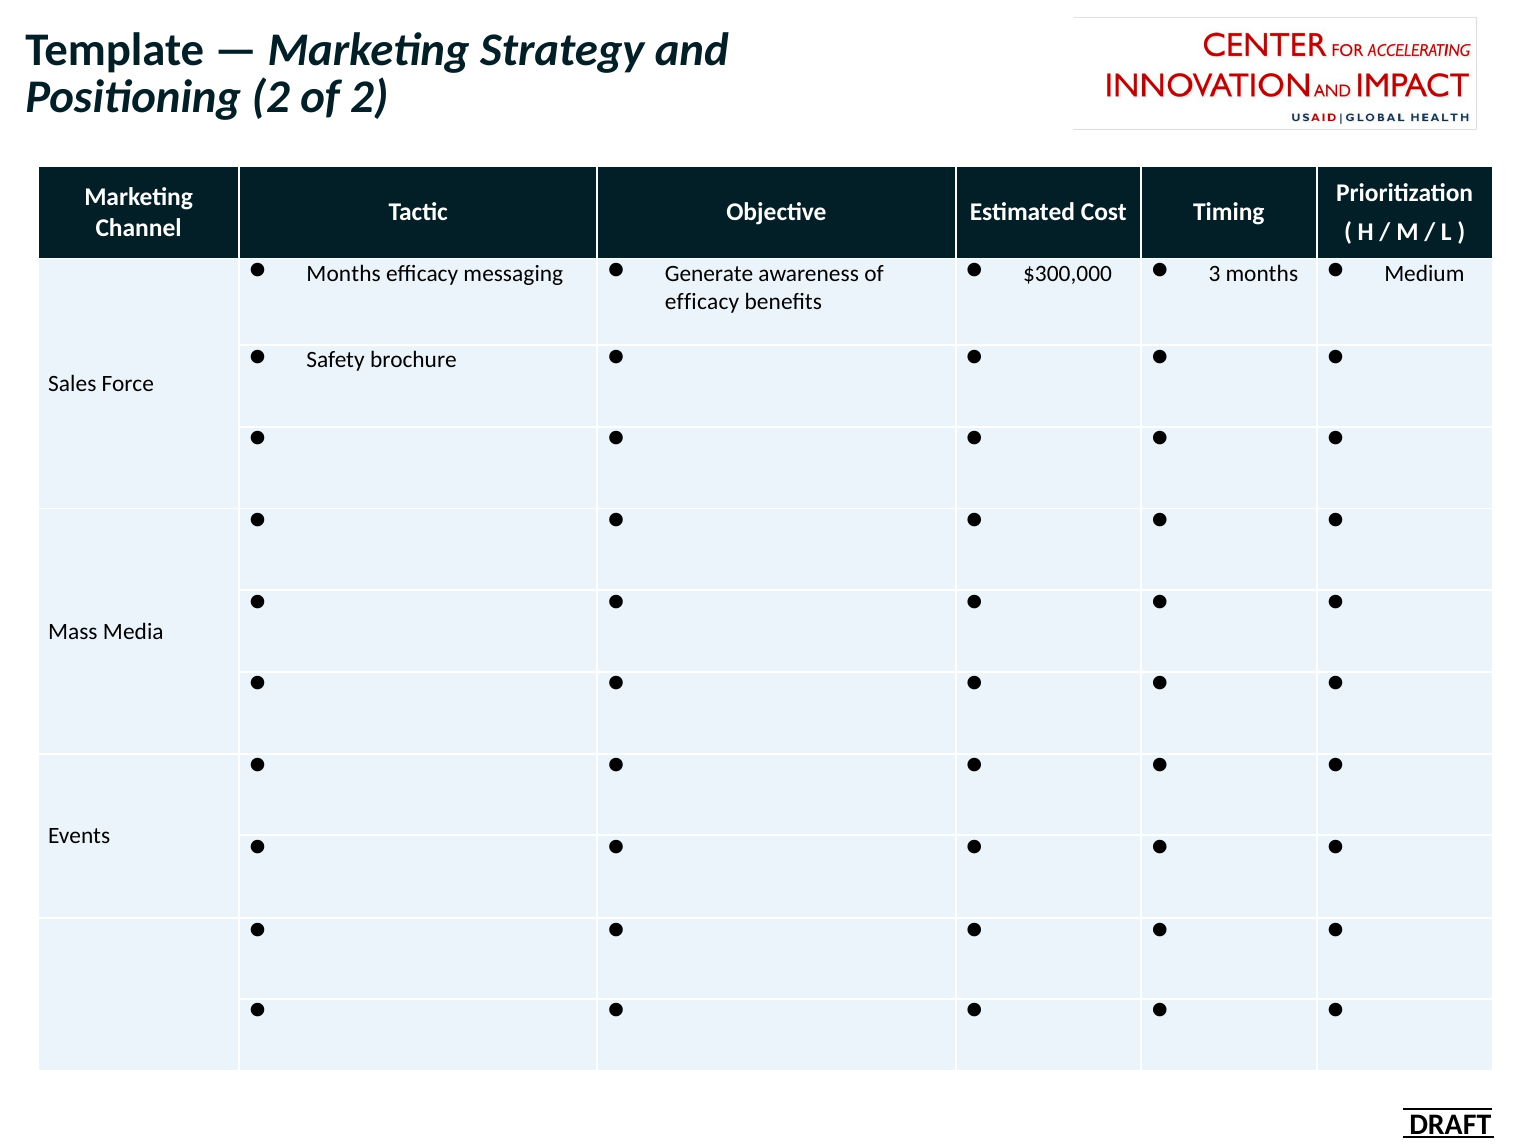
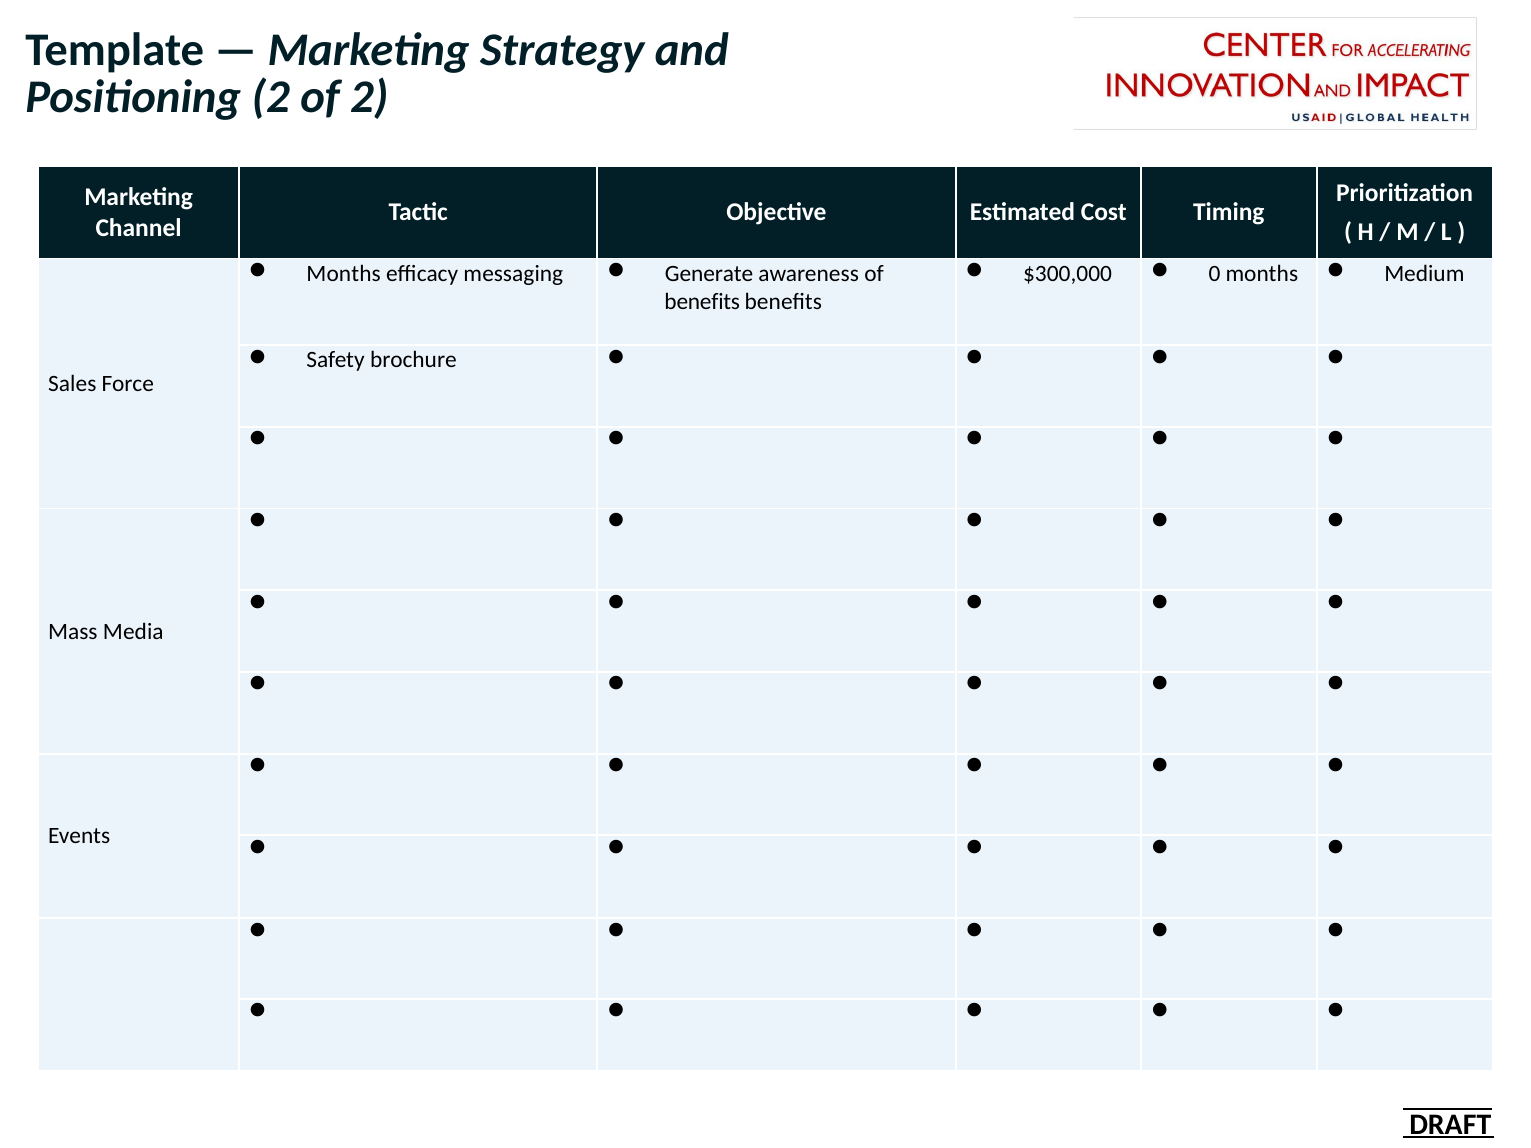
3: 3 -> 0
efficacy at (702, 302): efficacy -> benefits
